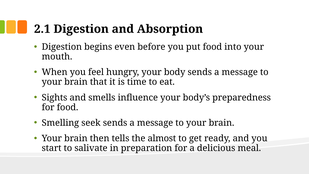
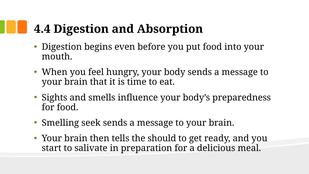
2.1: 2.1 -> 4.4
almost: almost -> should
